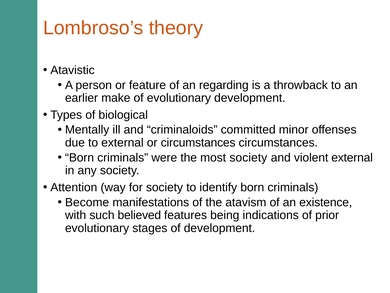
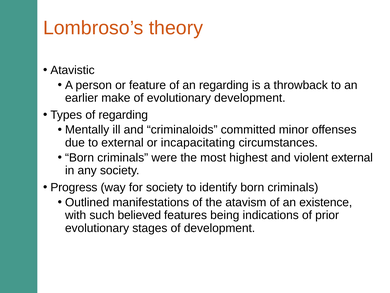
of biological: biological -> regarding
or circumstances: circumstances -> incapacitating
most society: society -> highest
Attention: Attention -> Progress
Become: Become -> Outlined
